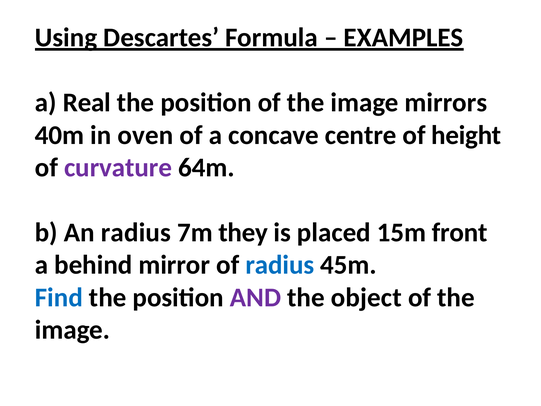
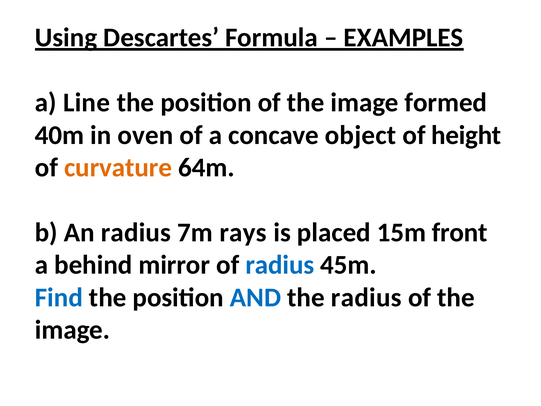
Real: Real -> Line
mirrors: mirrors -> formed
centre: centre -> object
curvature colour: purple -> orange
they: they -> rays
AND colour: purple -> blue
the object: object -> radius
